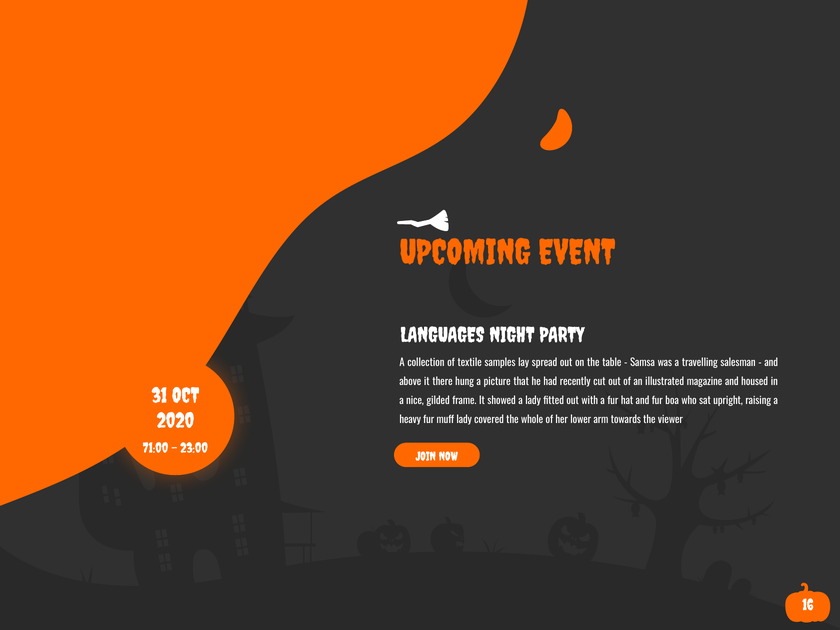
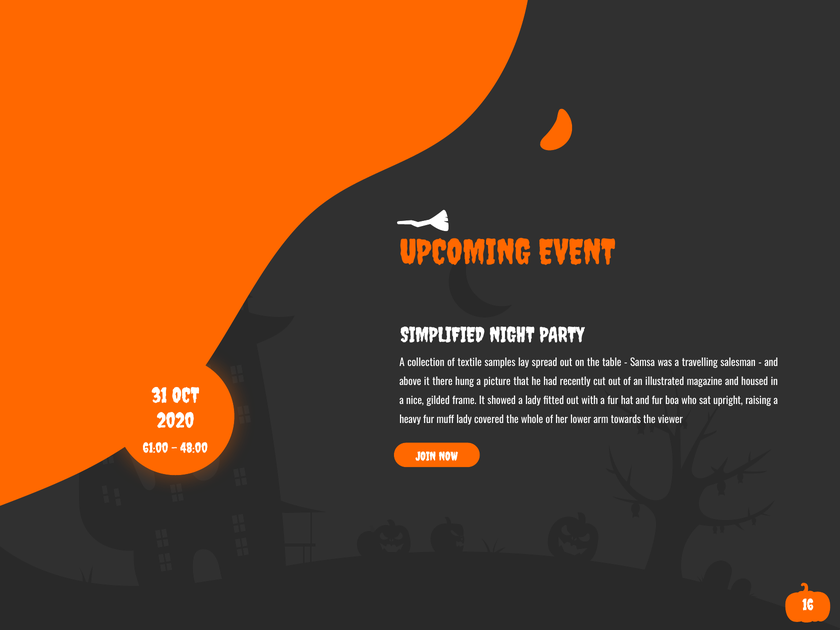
LANGUAGES: LANGUAGES -> SIMPLIFIED
71:00: 71:00 -> 61:00
23:00: 23:00 -> 48:00
